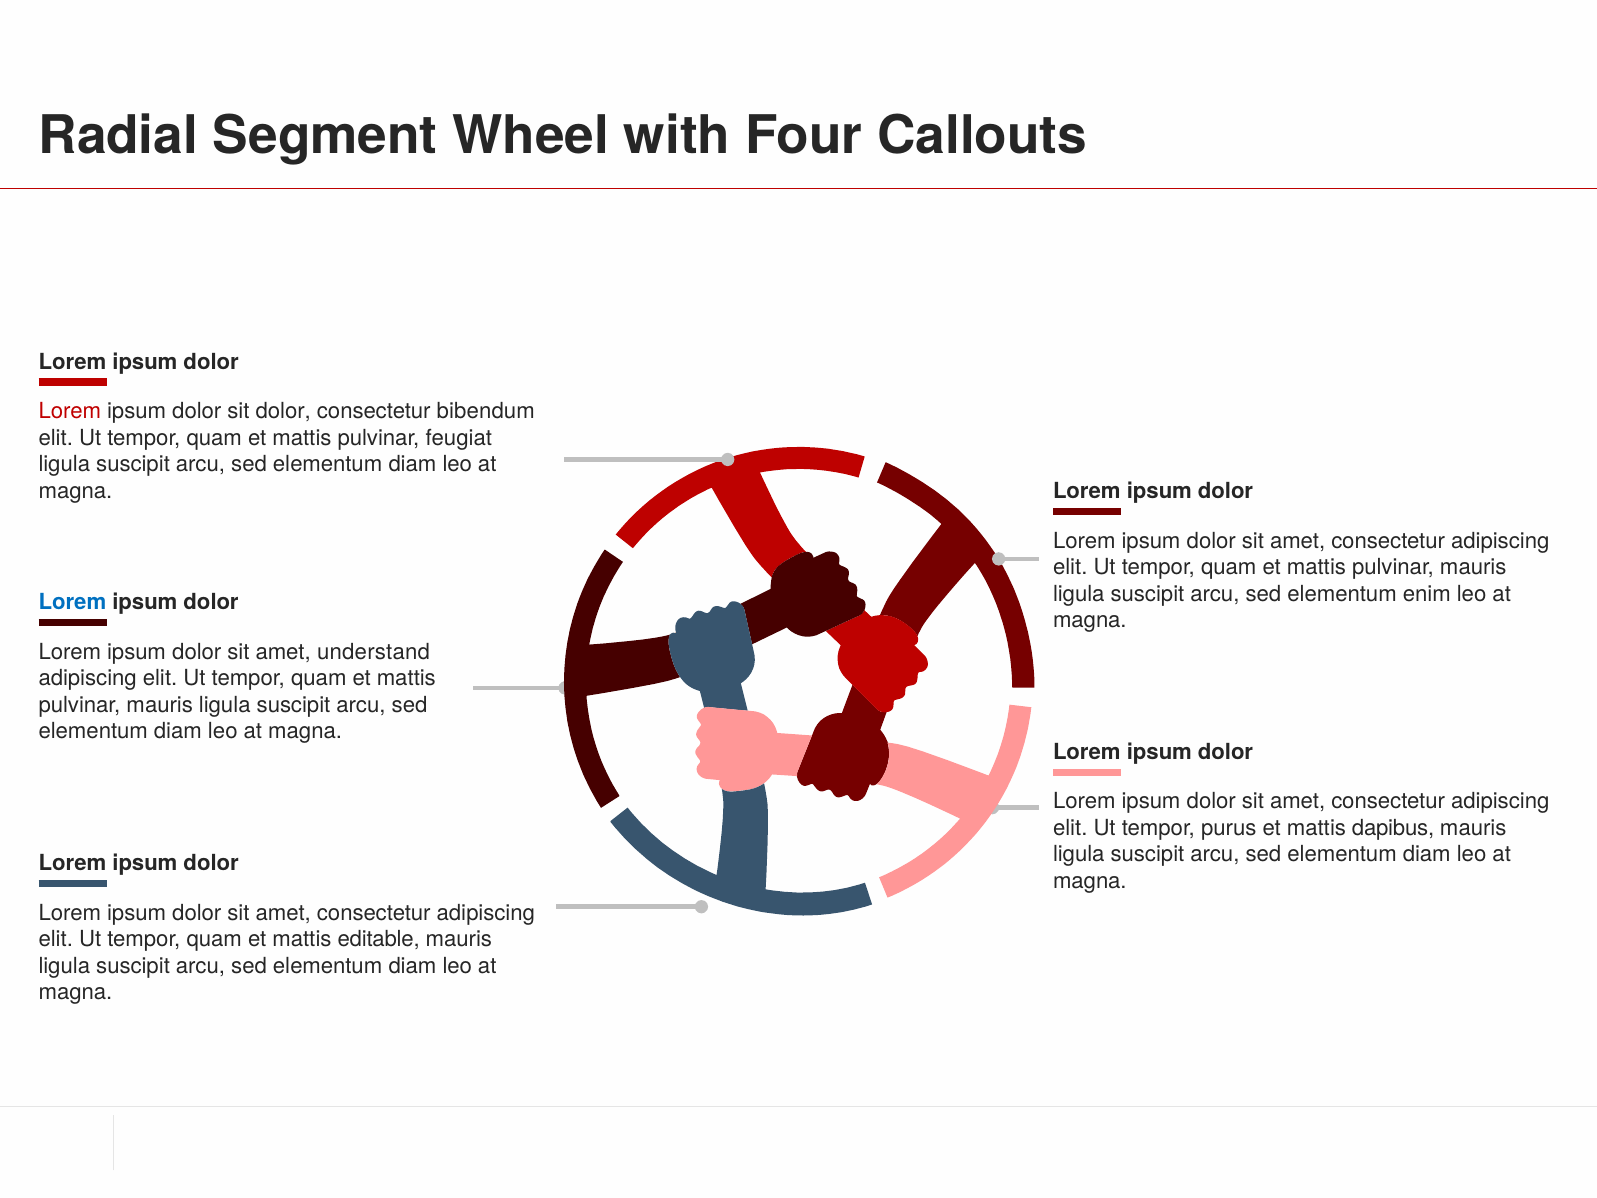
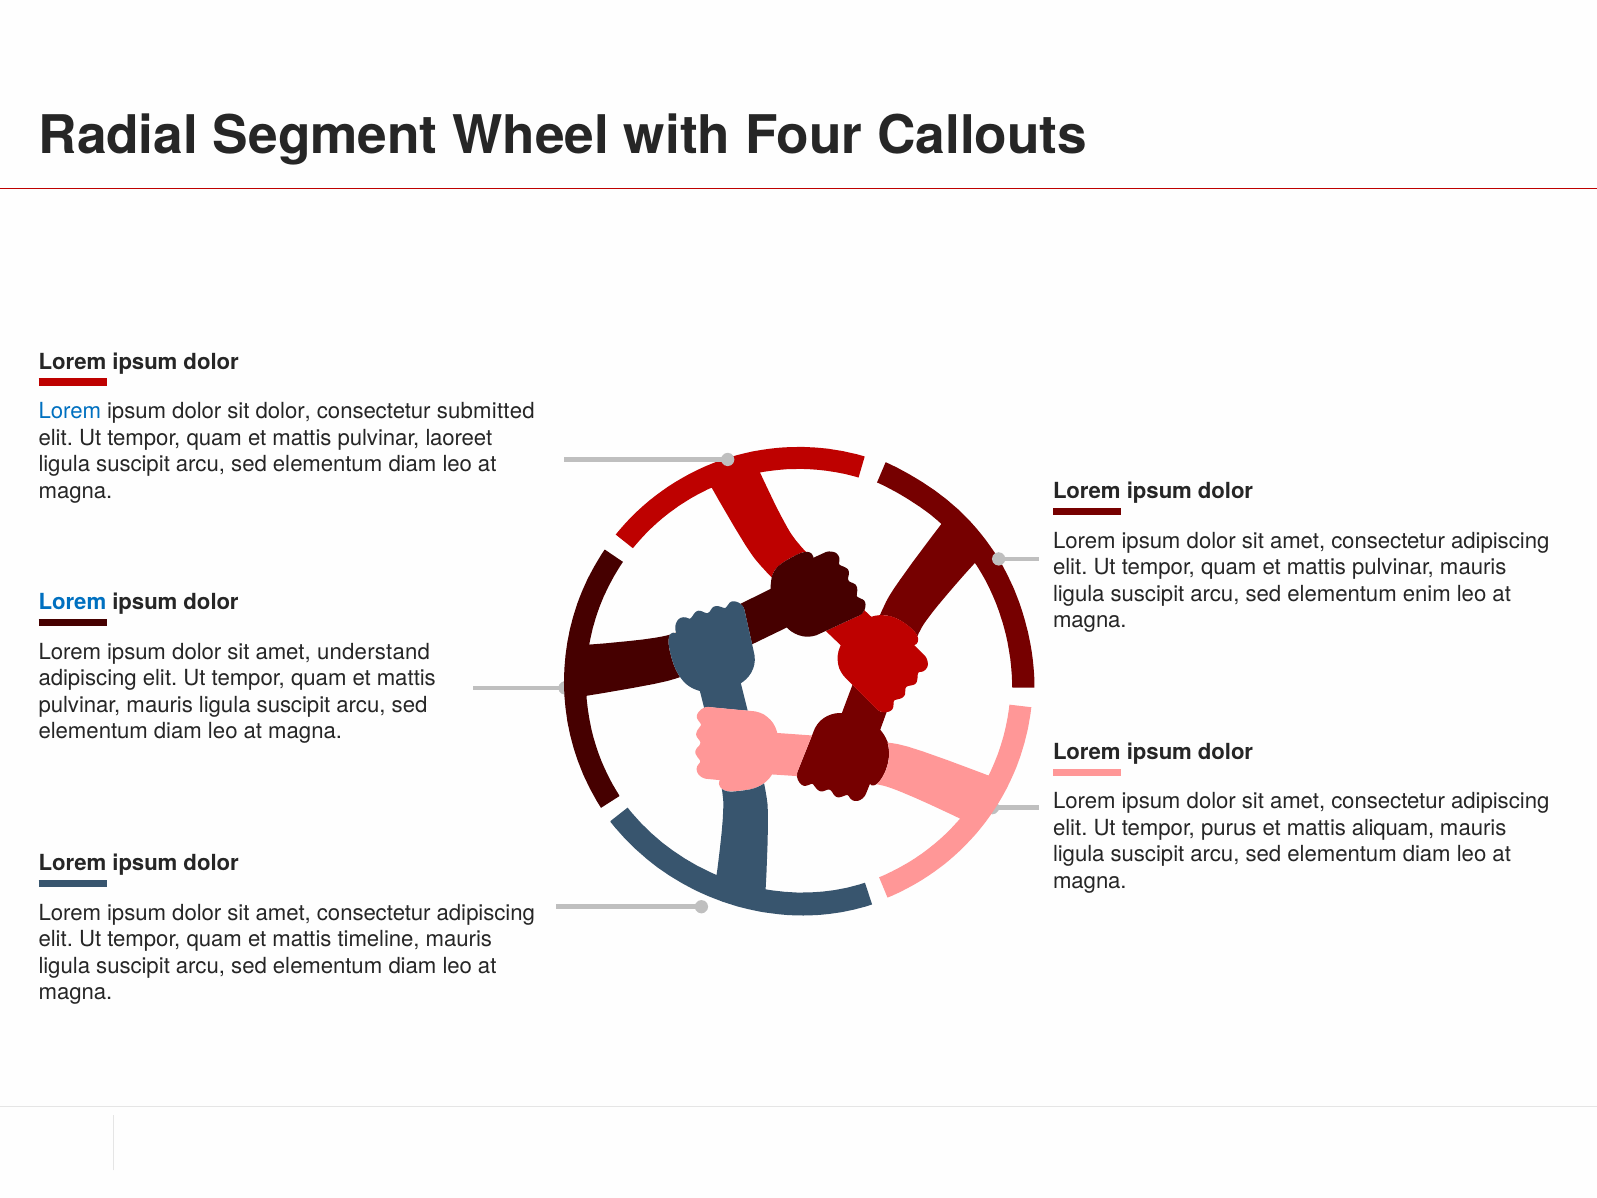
Lorem at (70, 411) colour: red -> blue
bibendum: bibendum -> submitted
feugiat: feugiat -> laoreet
dapibus: dapibus -> aliquam
editable: editable -> timeline
